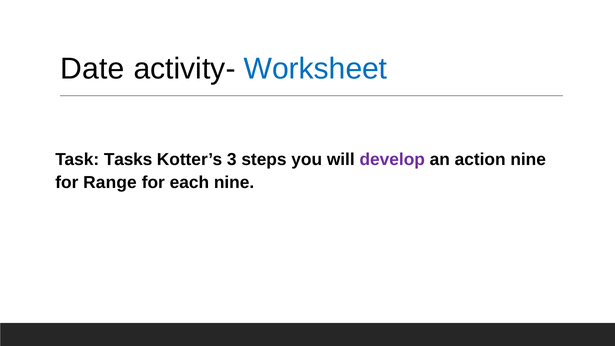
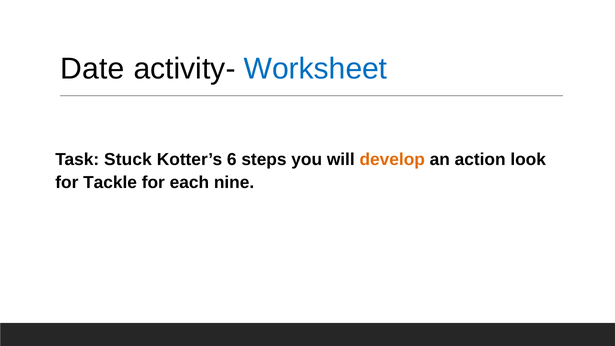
Tasks: Tasks -> Stuck
3: 3 -> 6
develop colour: purple -> orange
action nine: nine -> look
Range: Range -> Tackle
